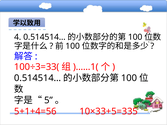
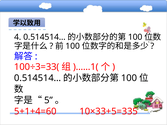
5+1+4=56: 5+1+4=56 -> 5+1+4=60
